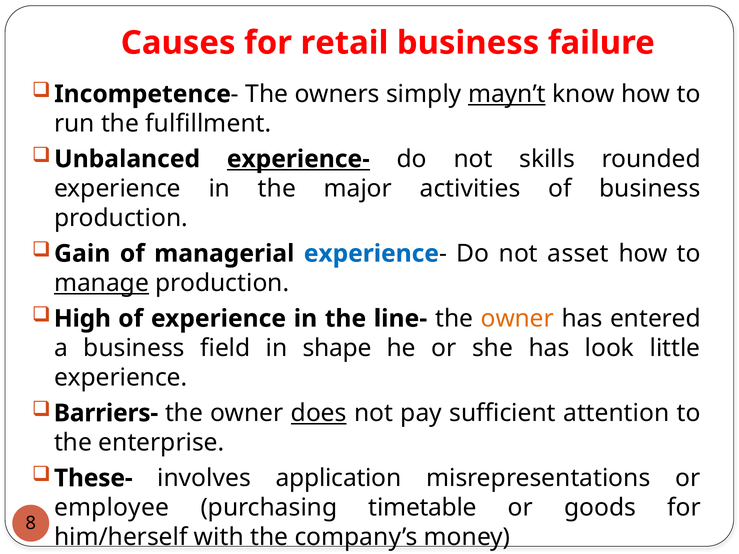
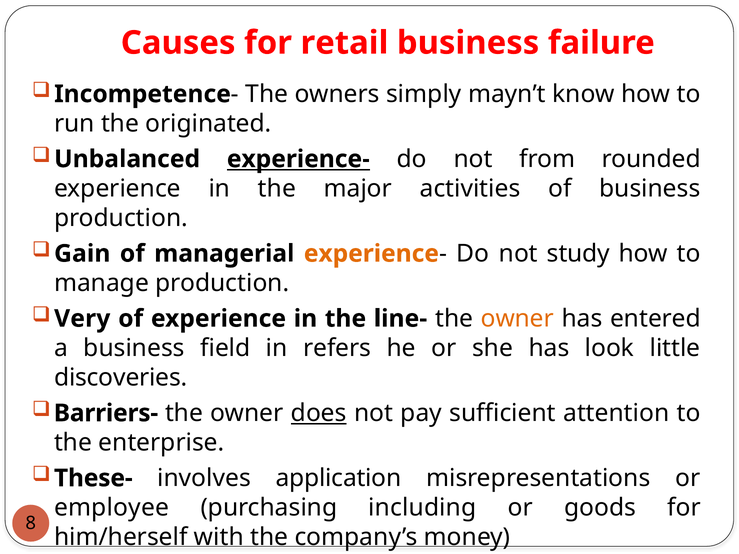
mayn’t underline: present -> none
fulfillment: fulfillment -> originated
skills: skills -> from
experience at (371, 254) colour: blue -> orange
asset: asset -> study
manage underline: present -> none
High: High -> Very
in shape: shape -> refers
experience at (121, 378): experience -> discoveries
timetable: timetable -> including
